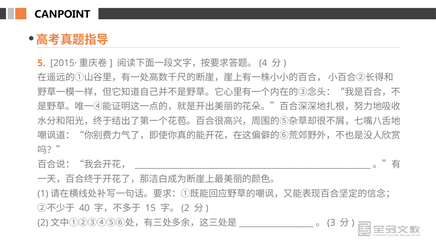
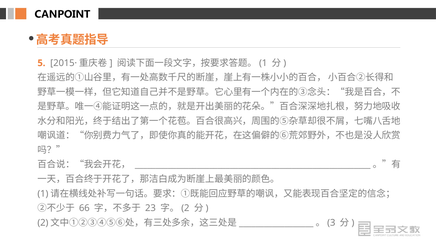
4 at (263, 63): 4 -> 1
40: 40 -> 66
15: 15 -> 23
